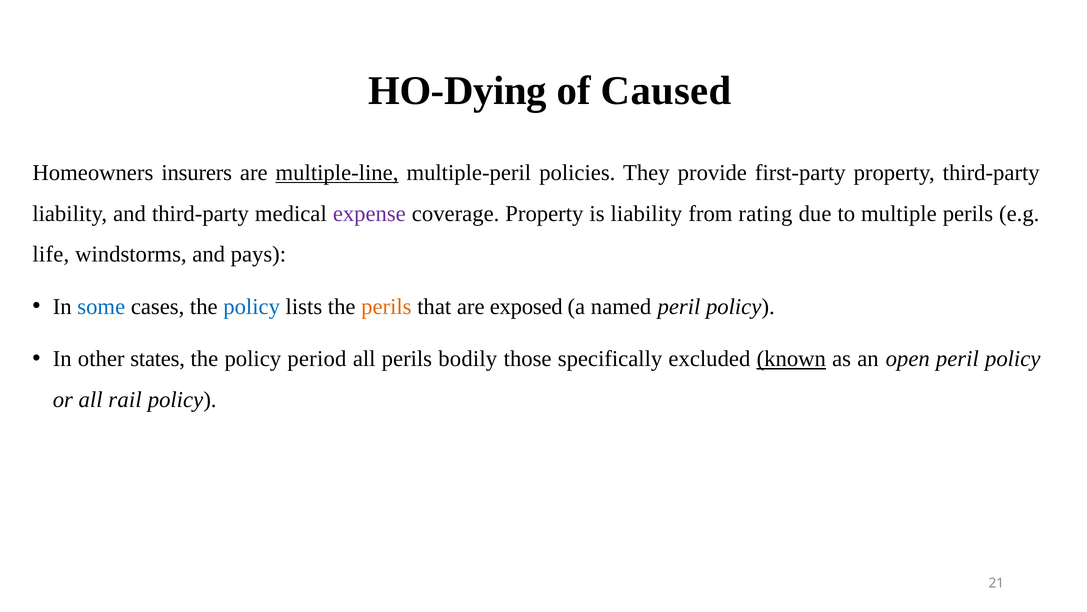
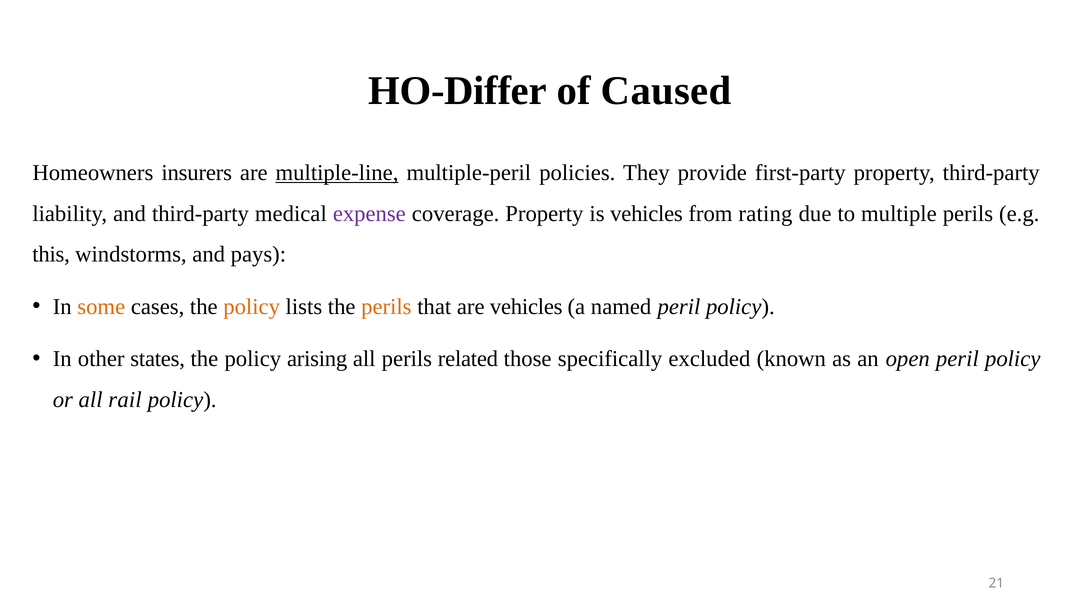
HO-Dying: HO-Dying -> HO-Differ
is liability: liability -> vehicles
life: life -> this
some colour: blue -> orange
policy at (252, 306) colour: blue -> orange
are exposed: exposed -> vehicles
period: period -> arising
bodily: bodily -> related
known underline: present -> none
